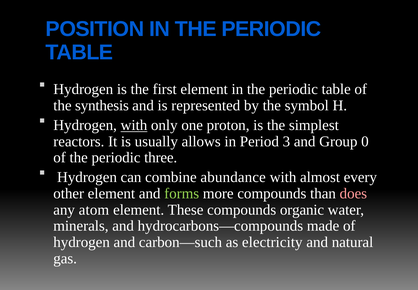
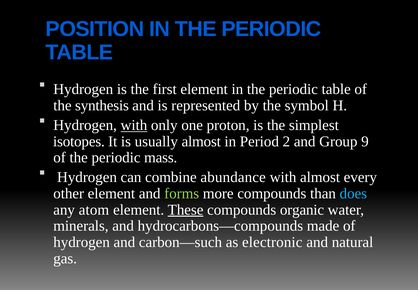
reactors: reactors -> isotopes
usually allows: allows -> almost
3: 3 -> 2
0: 0 -> 9
three: three -> mass
does colour: pink -> light blue
These underline: none -> present
electricity: electricity -> electronic
